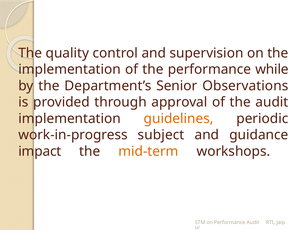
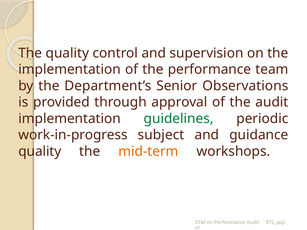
while: while -> team
guidelines colour: orange -> green
impact at (40, 151): impact -> quality
